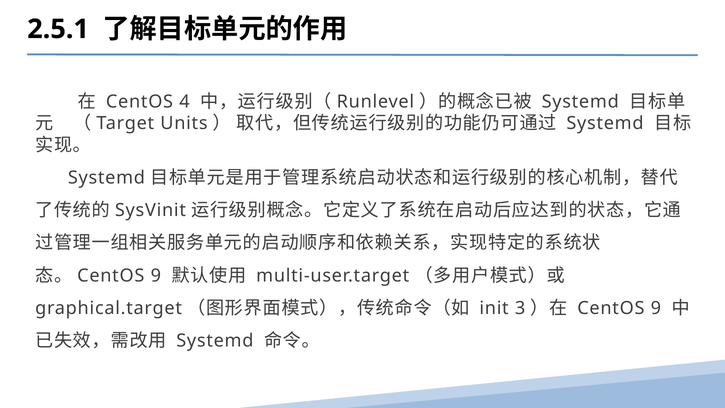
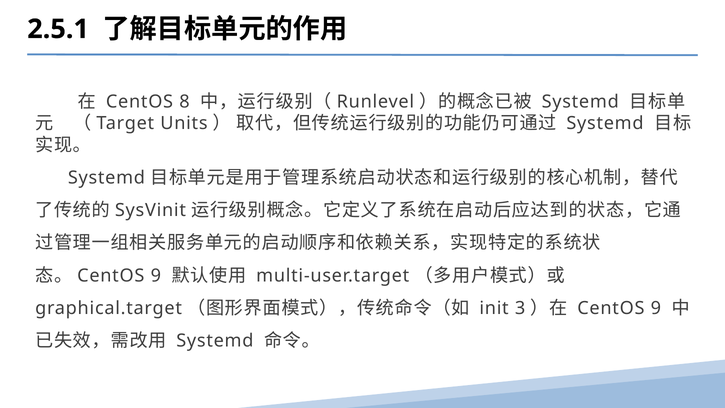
4: 4 -> 8
